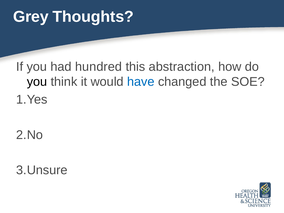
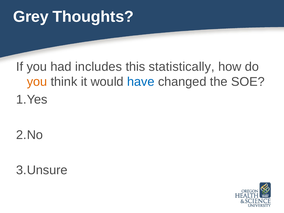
hundred: hundred -> includes
abstraction: abstraction -> statistically
you at (37, 82) colour: black -> orange
